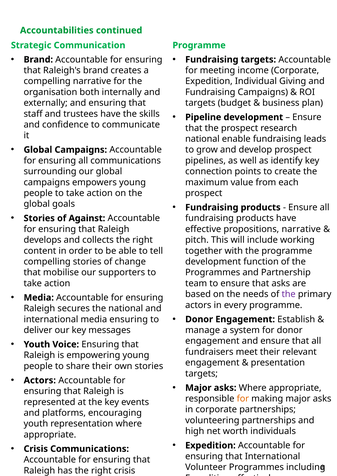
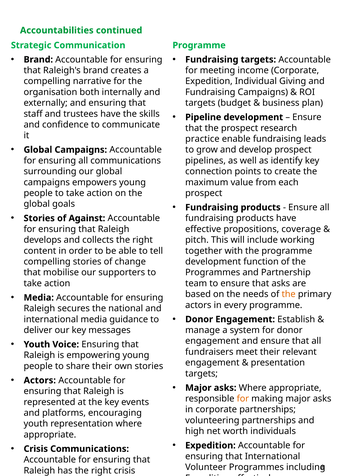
national at (202, 139): national -> practice
propositions narrative: narrative -> coverage
the at (289, 295) colour: purple -> orange
media ensuring: ensuring -> guidance
